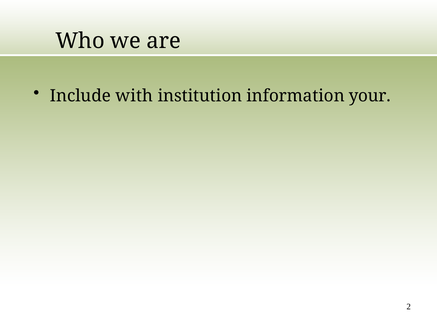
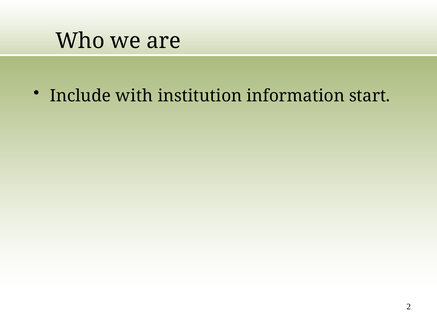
your: your -> start
